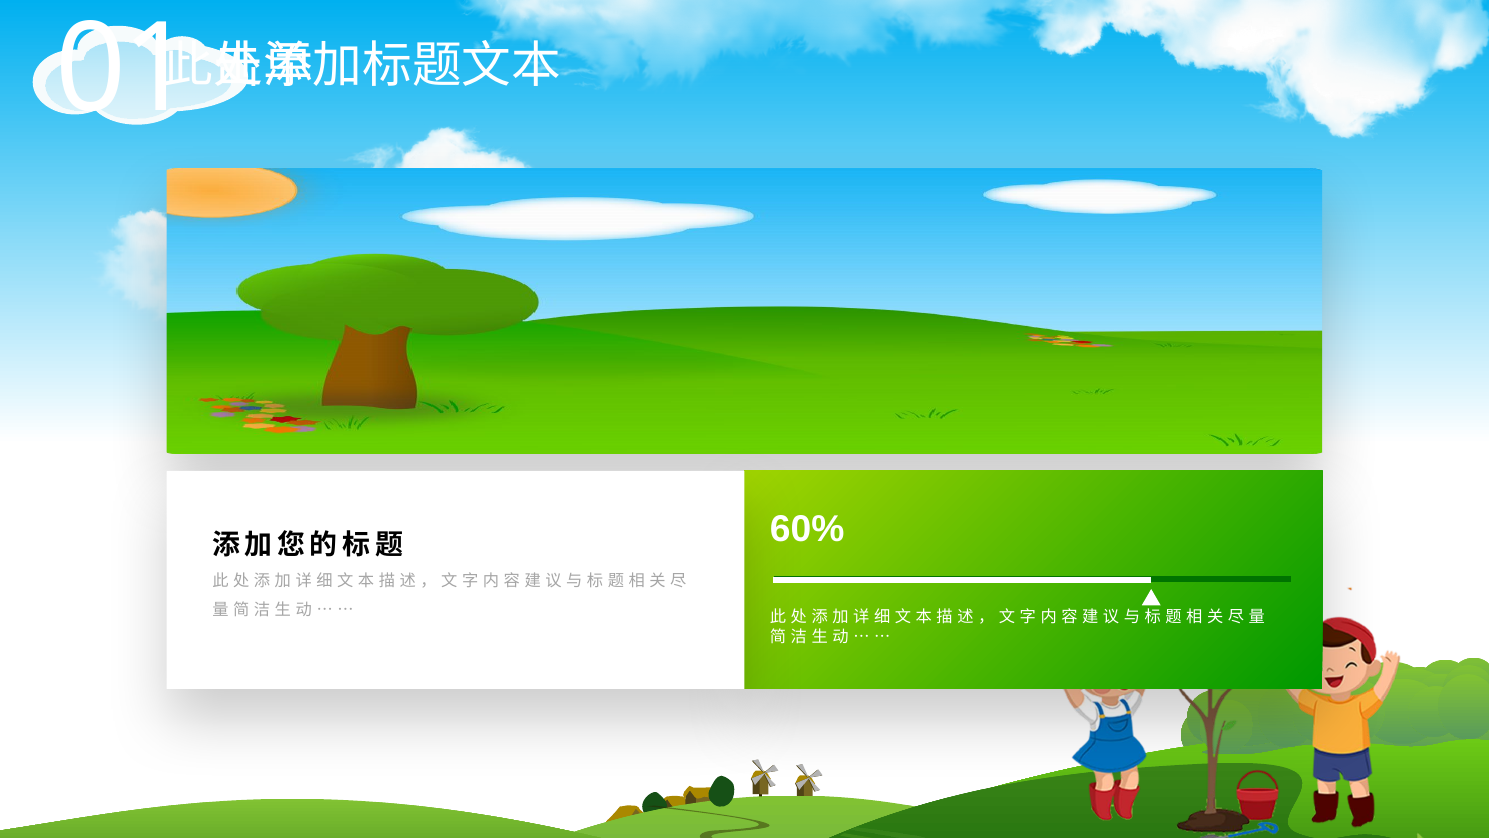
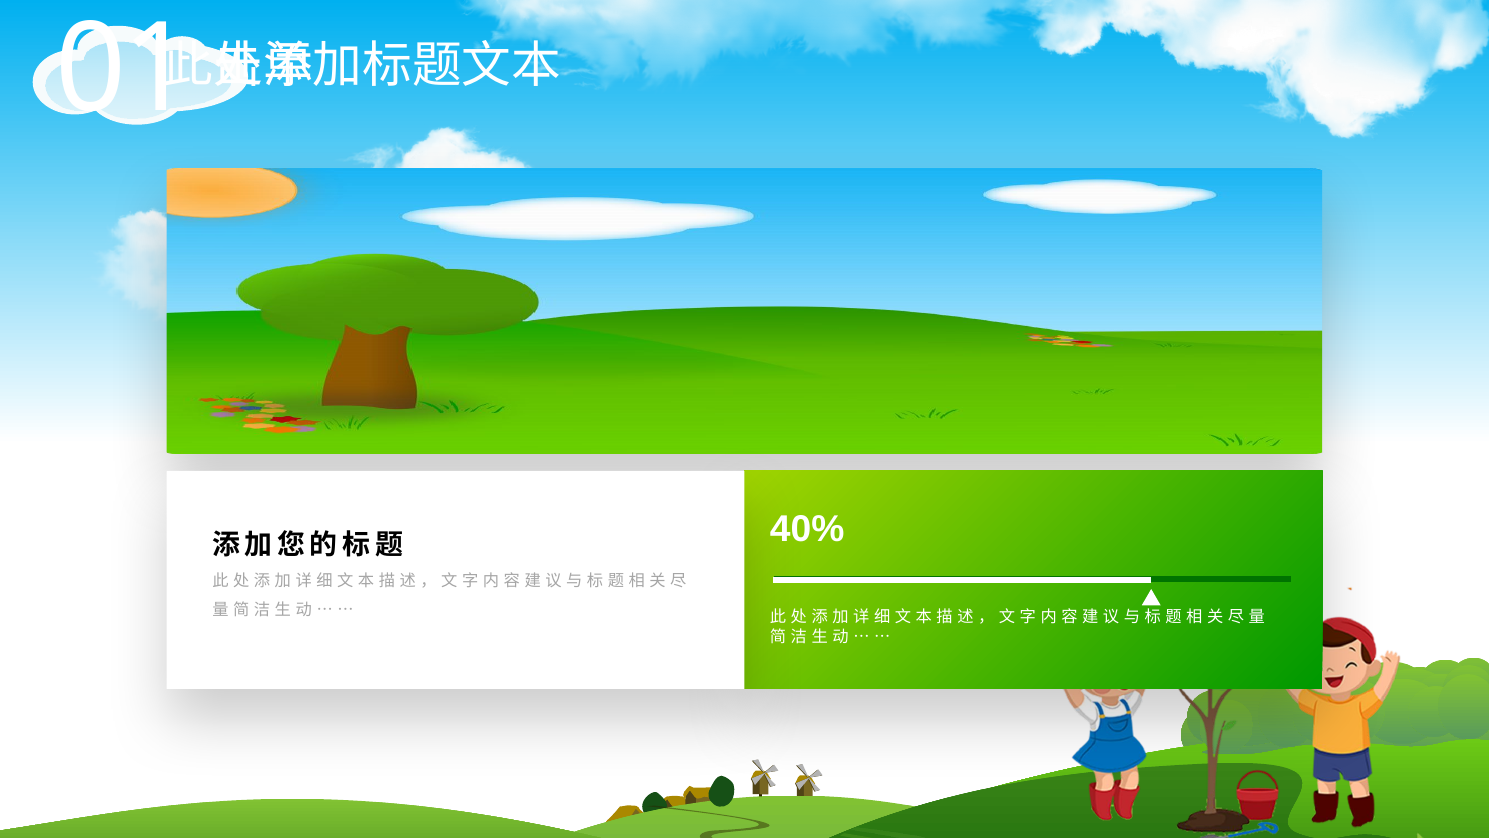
60%: 60% -> 40%
